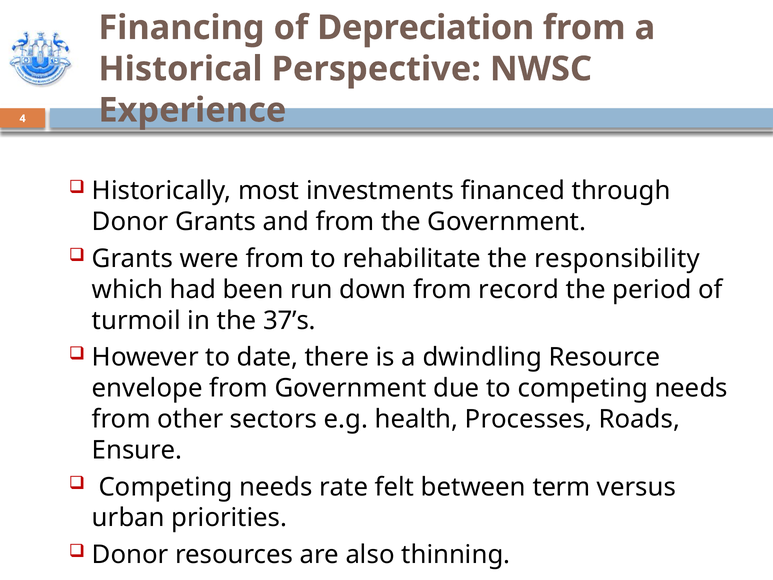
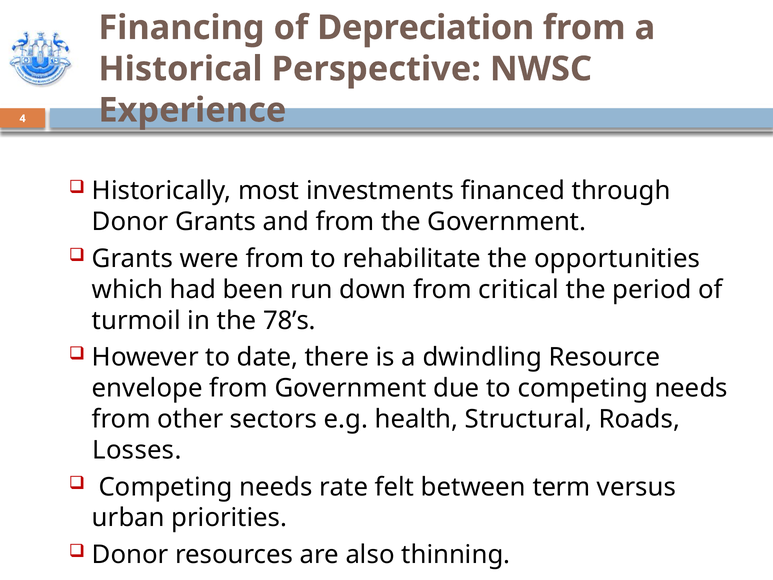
responsibility: responsibility -> opportunities
record: record -> critical
37’s: 37’s -> 78’s
Processes: Processes -> Structural
Ensure: Ensure -> Losses
